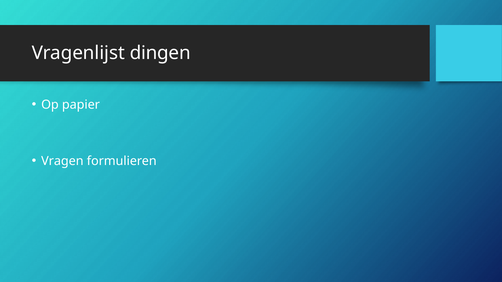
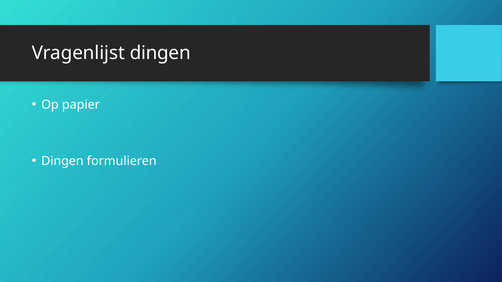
Vragen at (62, 161): Vragen -> Dingen
